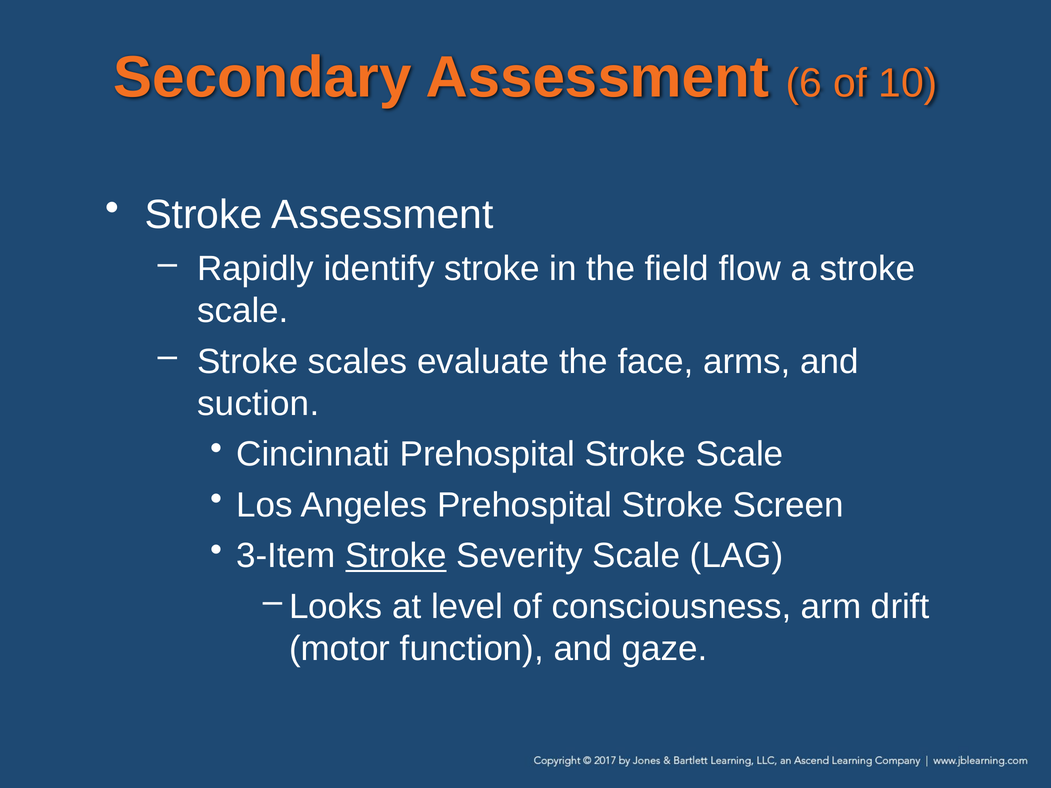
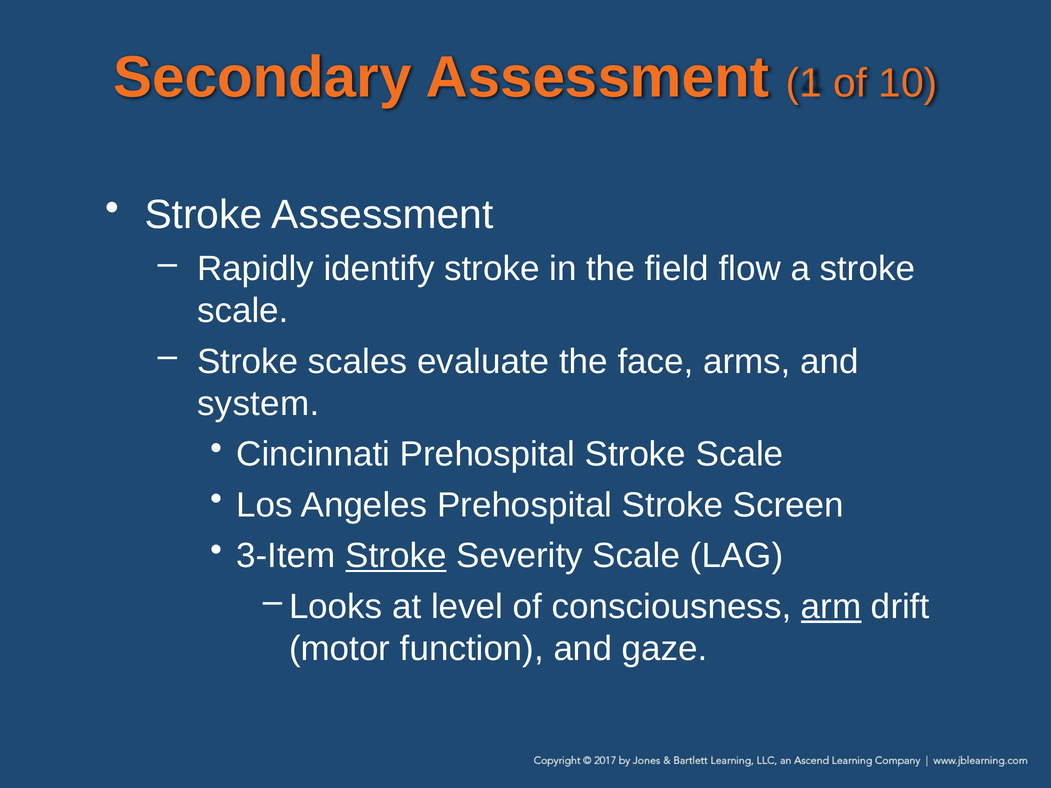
6: 6 -> 1
suction: suction -> system
arm underline: none -> present
